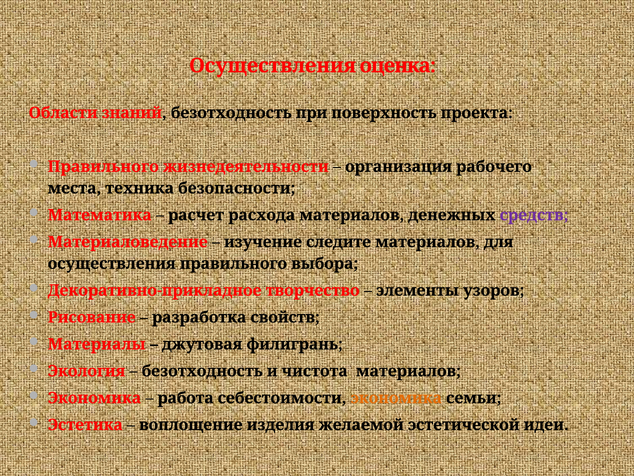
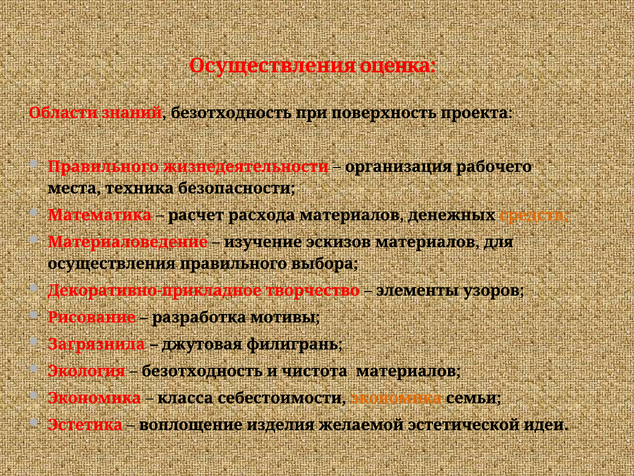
средств colour: purple -> orange
следите: следите -> эскизов
свойств: свойств -> мотивы
Материалы: Материалы -> Загрязнила
работа: работа -> класса
